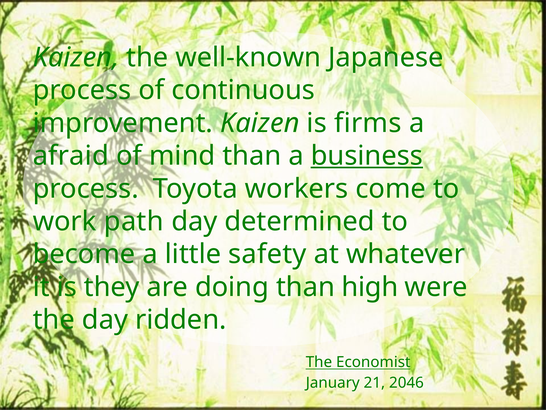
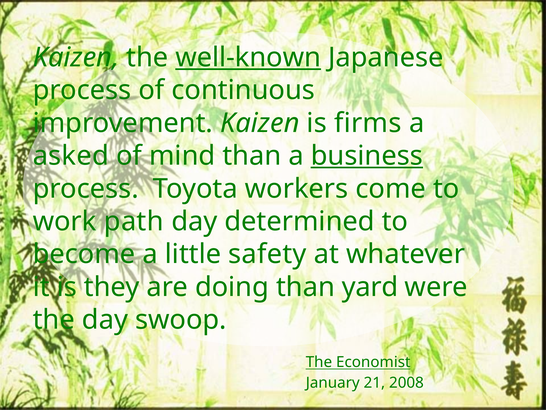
well-known underline: none -> present
afraid: afraid -> asked
high: high -> yard
ridden: ridden -> swoop
2046: 2046 -> 2008
